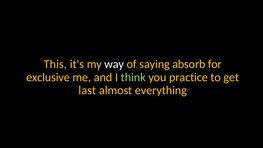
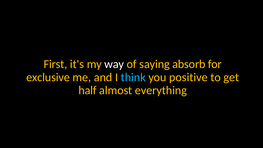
This: This -> First
think colour: light green -> light blue
practice: practice -> positive
last: last -> half
